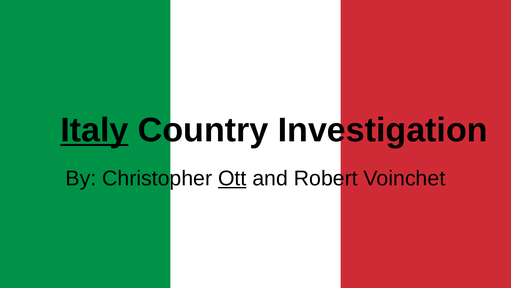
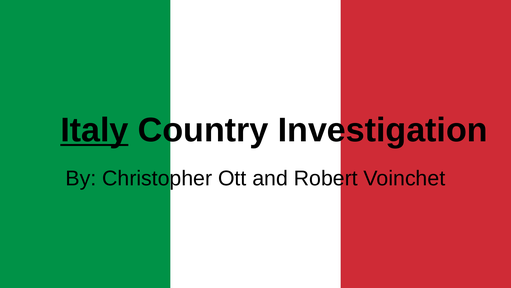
Ott underline: present -> none
